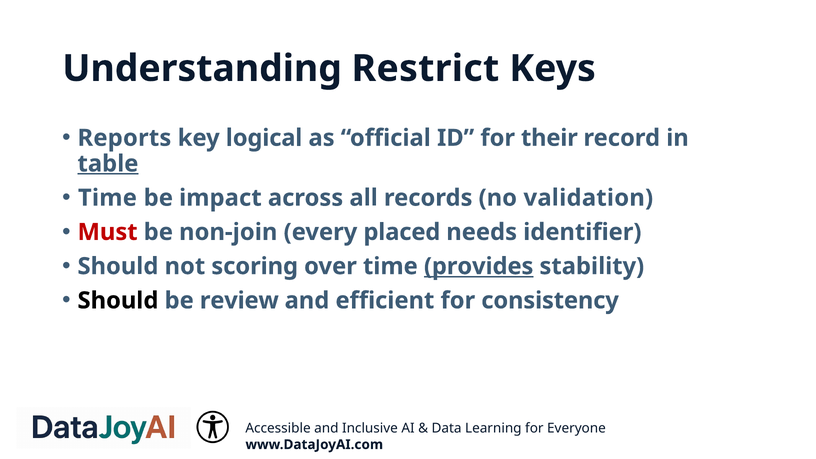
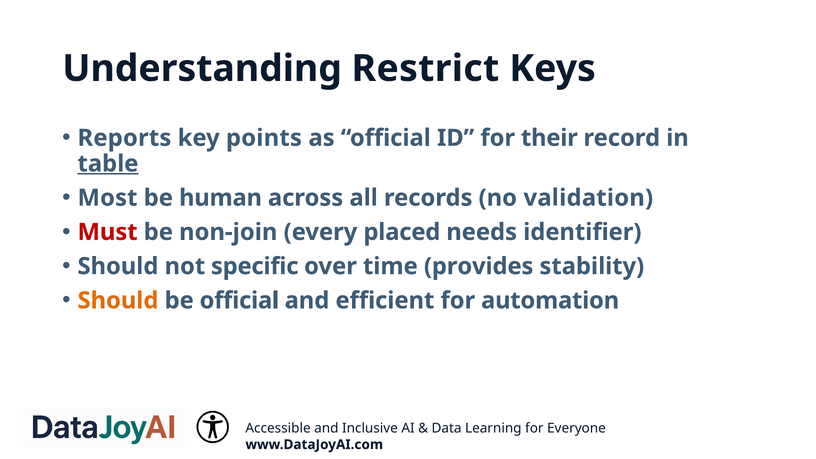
logical: logical -> points
Time at (107, 198): Time -> Most
impact: impact -> human
scoring: scoring -> specific
provides underline: present -> none
Should at (118, 301) colour: black -> orange
be review: review -> official
consistency: consistency -> automation
